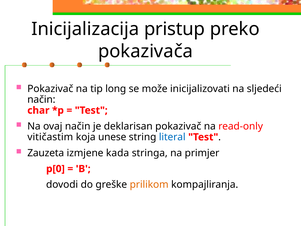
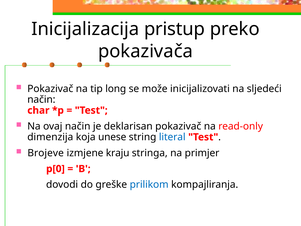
vitičastim: vitičastim -> dimenzija
Zauzeta: Zauzeta -> Brojeve
kada: kada -> kraju
prilikom colour: orange -> blue
